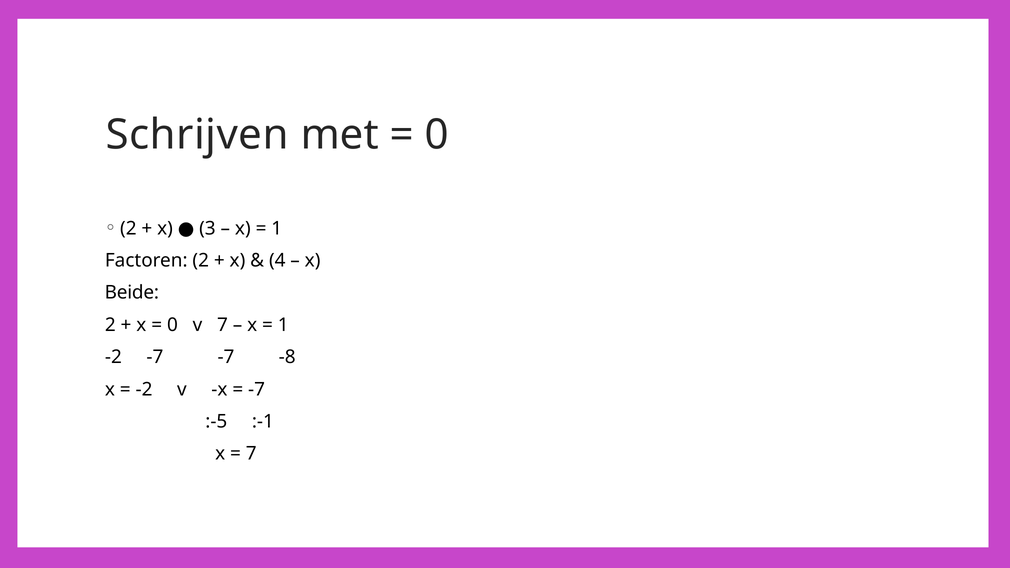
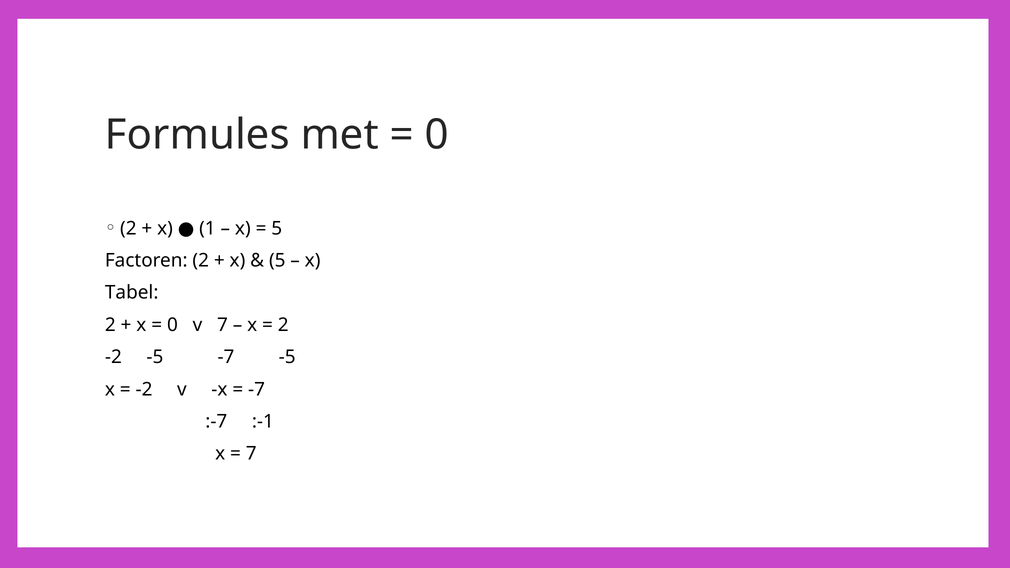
Schrijven: Schrijven -> Formules
3: 3 -> 1
1 at (277, 228): 1 -> 5
4 at (277, 261): 4 -> 5
Beide: Beide -> Tabel
1 at (283, 325): 1 -> 2
-2 -7: -7 -> -5
-7 -8: -8 -> -5
:-5: :-5 -> :-7
